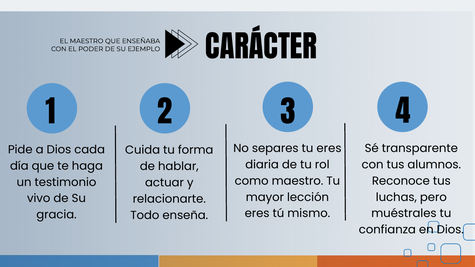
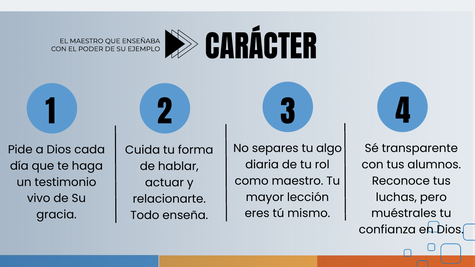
tu eres: eres -> algo
